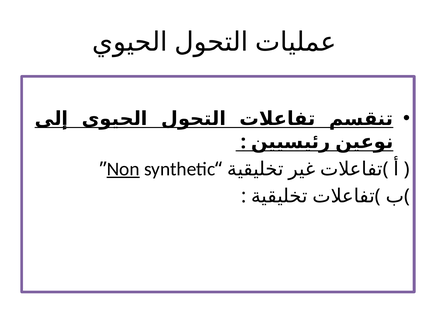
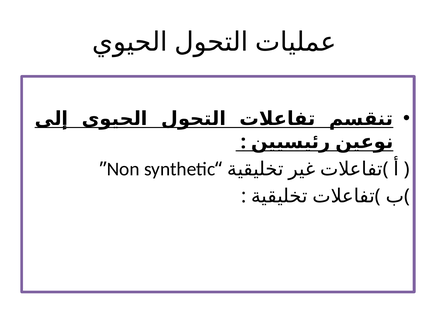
Non underline: present -> none
